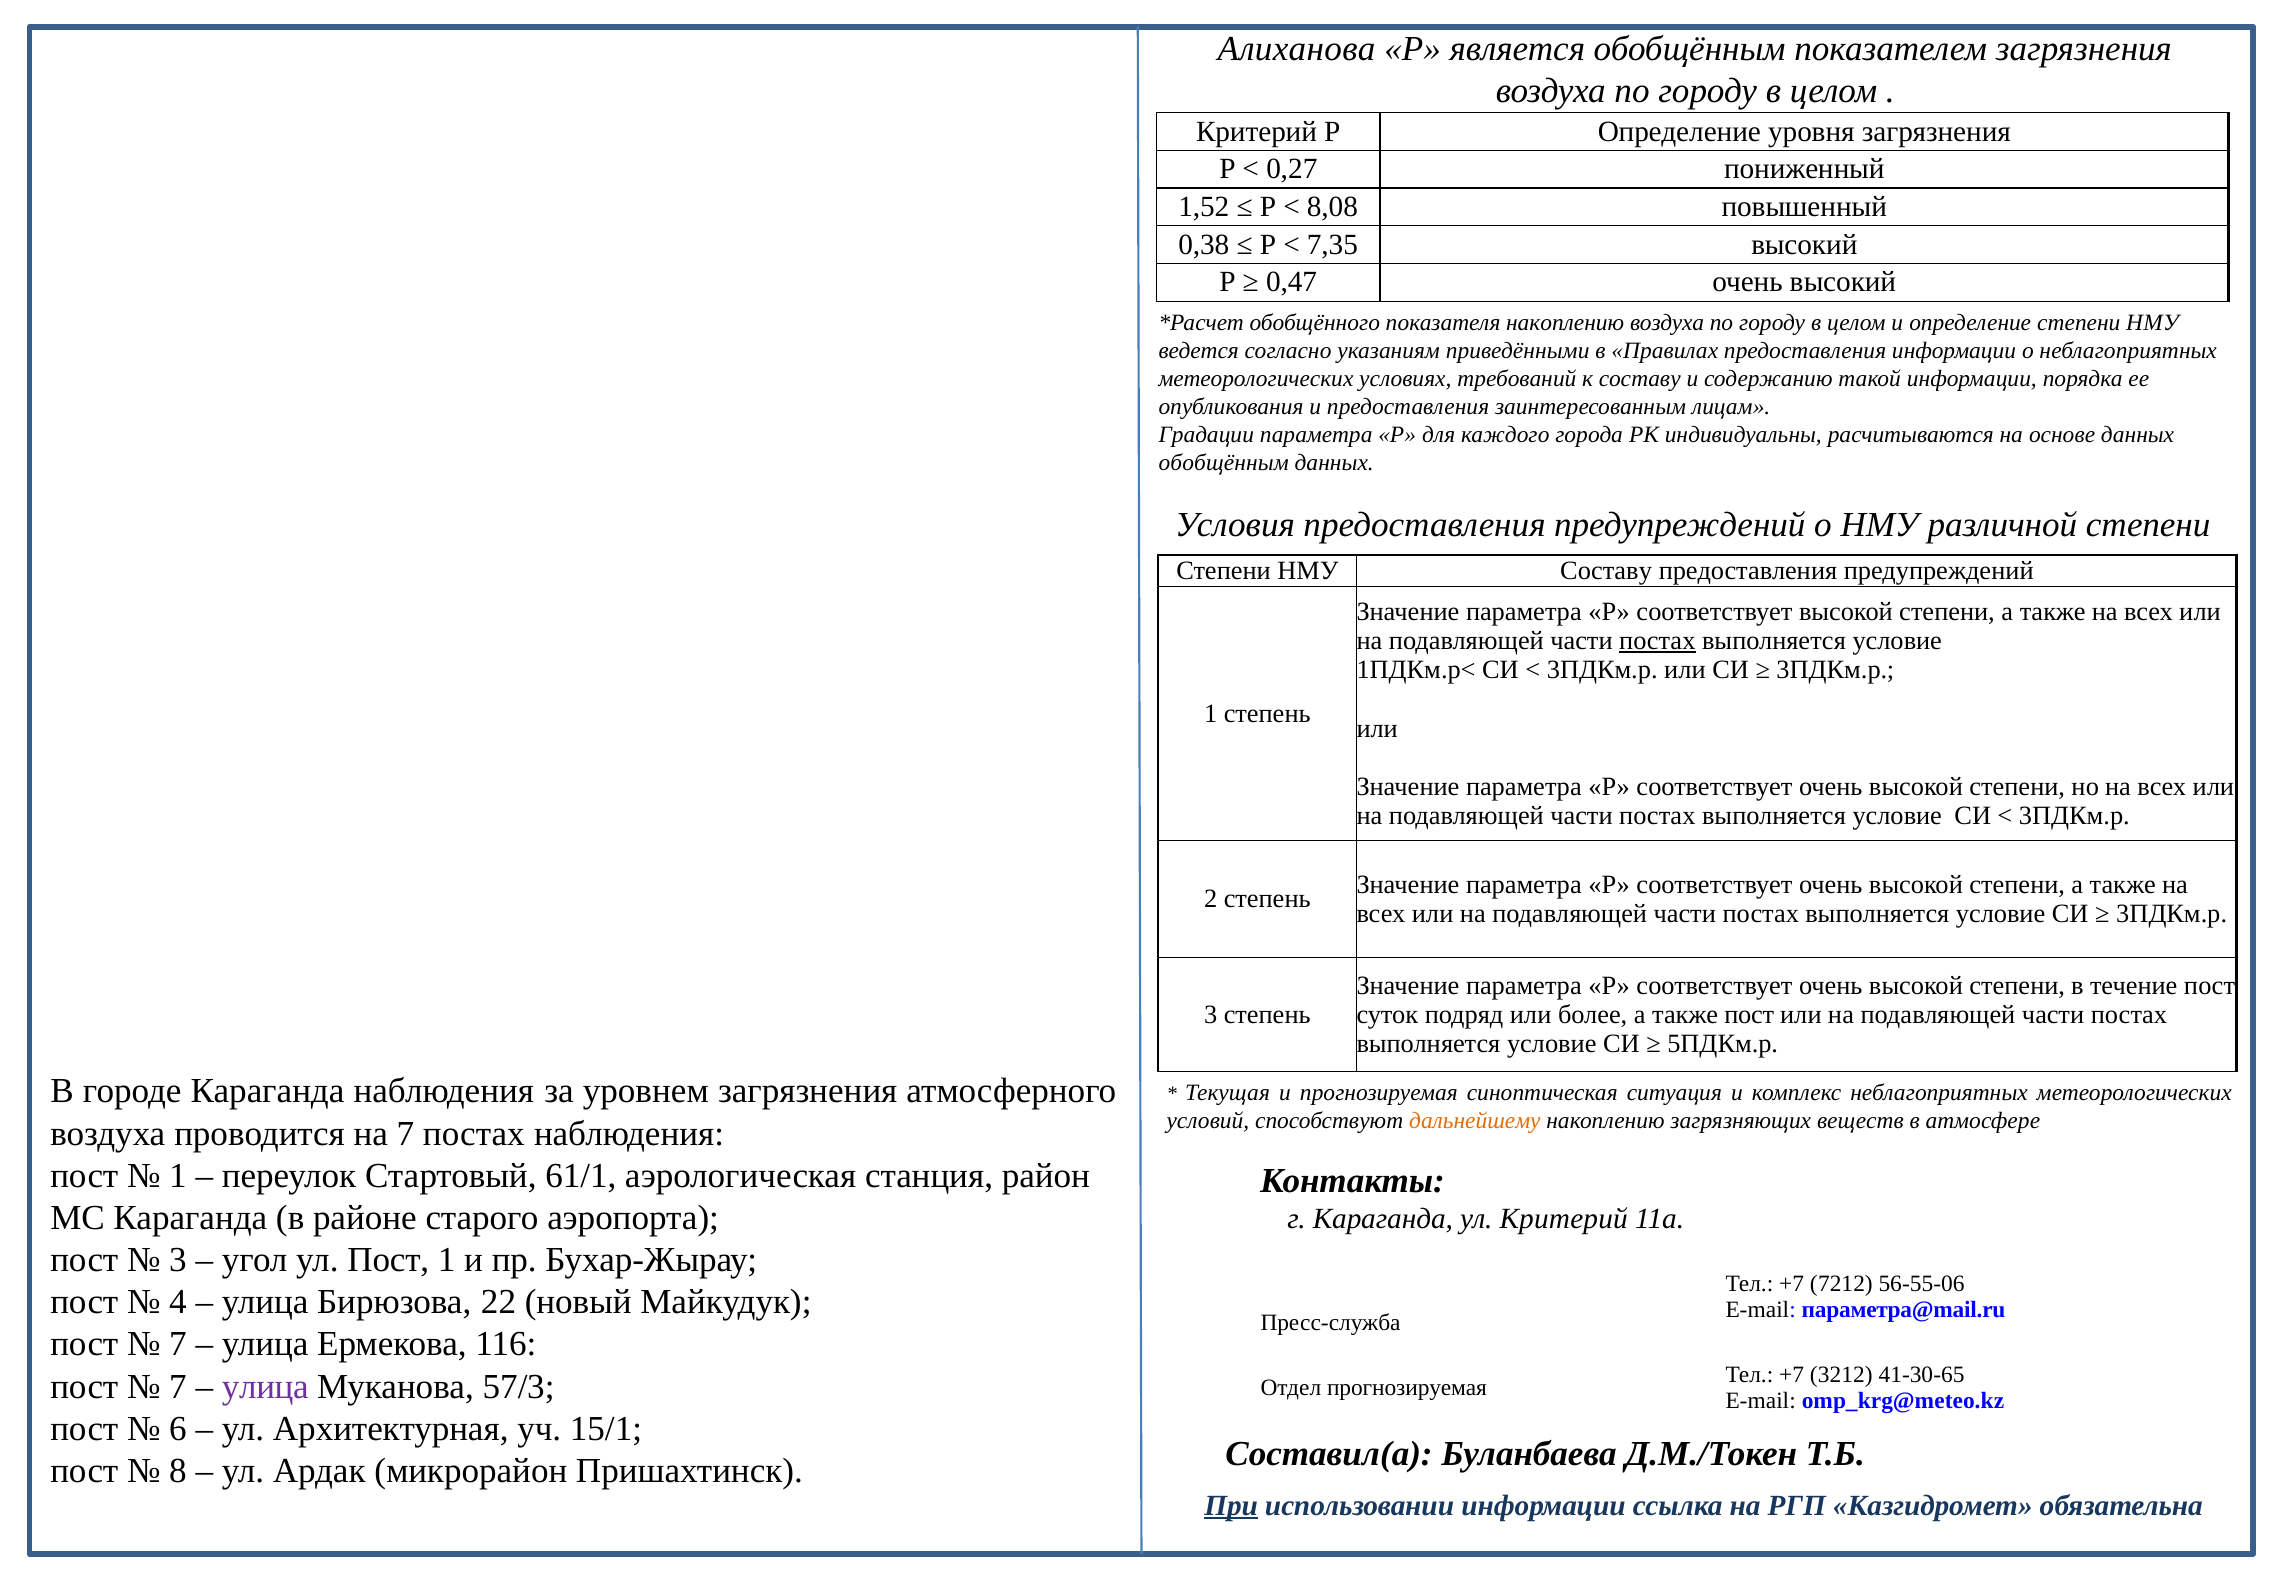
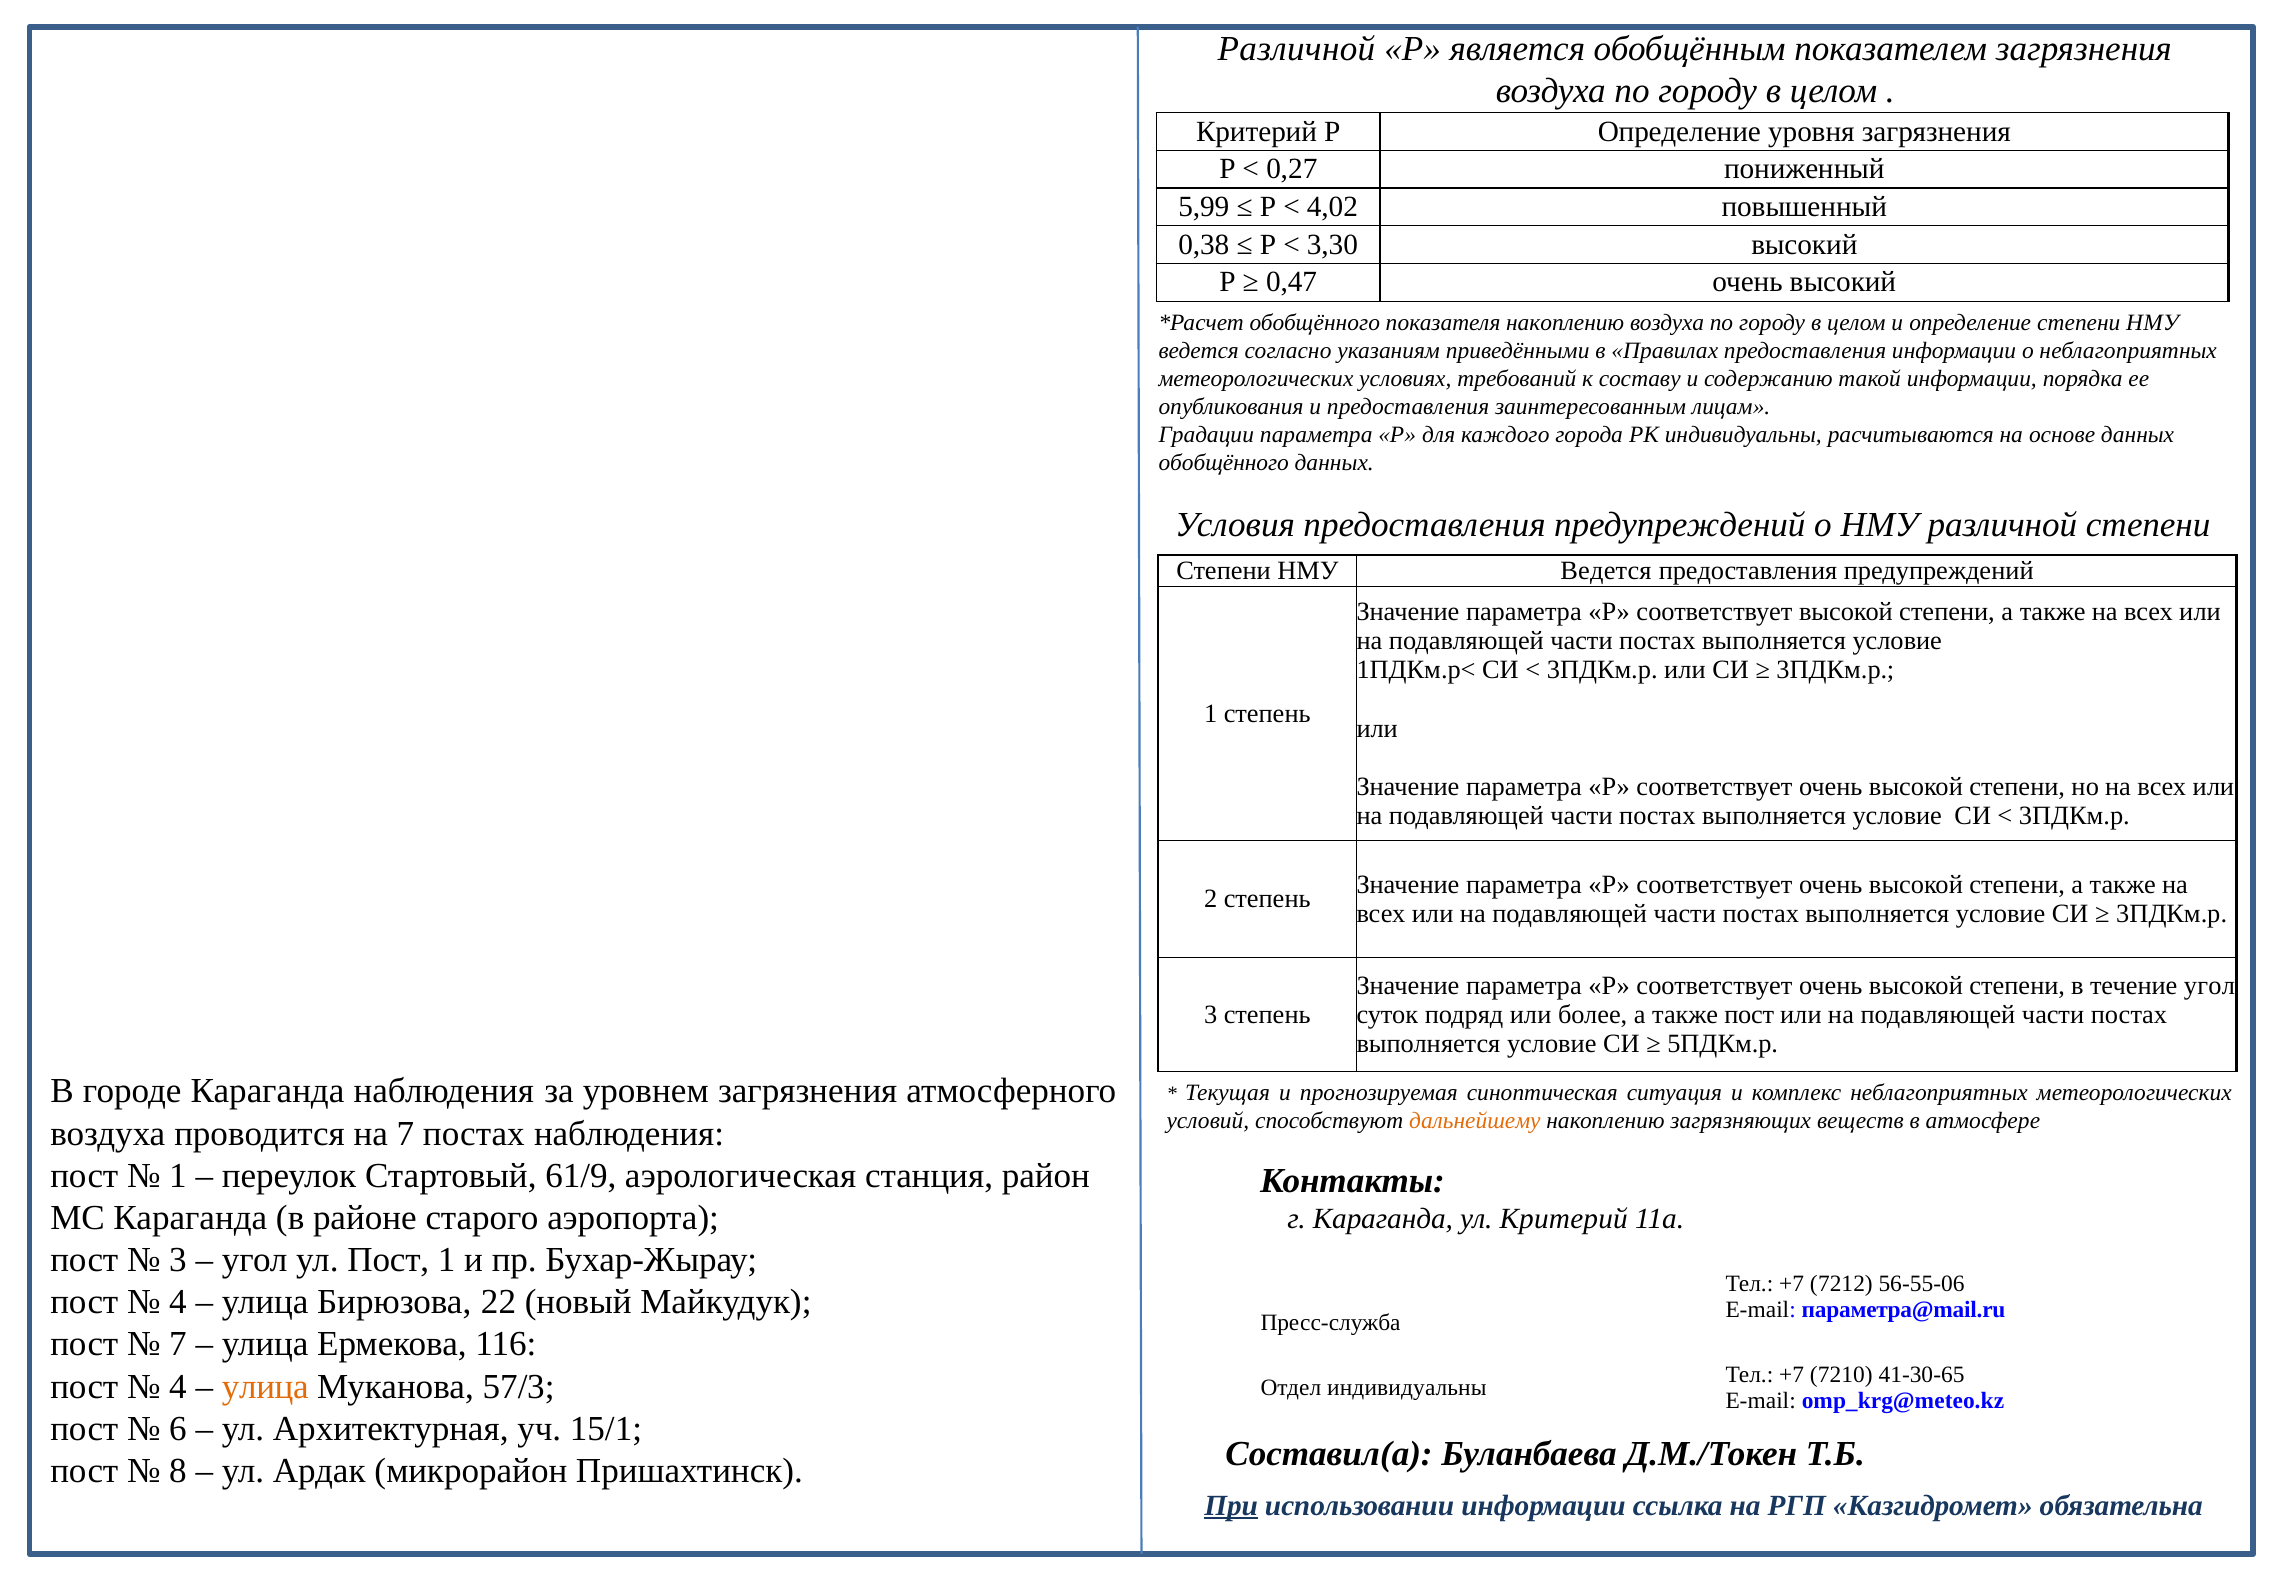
Алиханова at (1296, 48): Алиханова -> Различной
1,52: 1,52 -> 5,99
8,08: 8,08 -> 4,02
7,35: 7,35 -> 3,30
обобщённым at (1224, 463): обобщённым -> обобщённого
Составу at (1606, 571): Составу -> Ведется
постах at (1657, 641) underline: present -> none
течение пост: пост -> угол
61/1: 61/1 -> 61/9
3212: 3212 -> 7210
7 at (178, 1386): 7 -> 4
улица at (265, 1386) colour: purple -> orange
Отдел прогнозируемая: прогнозируемая -> индивидуальны
